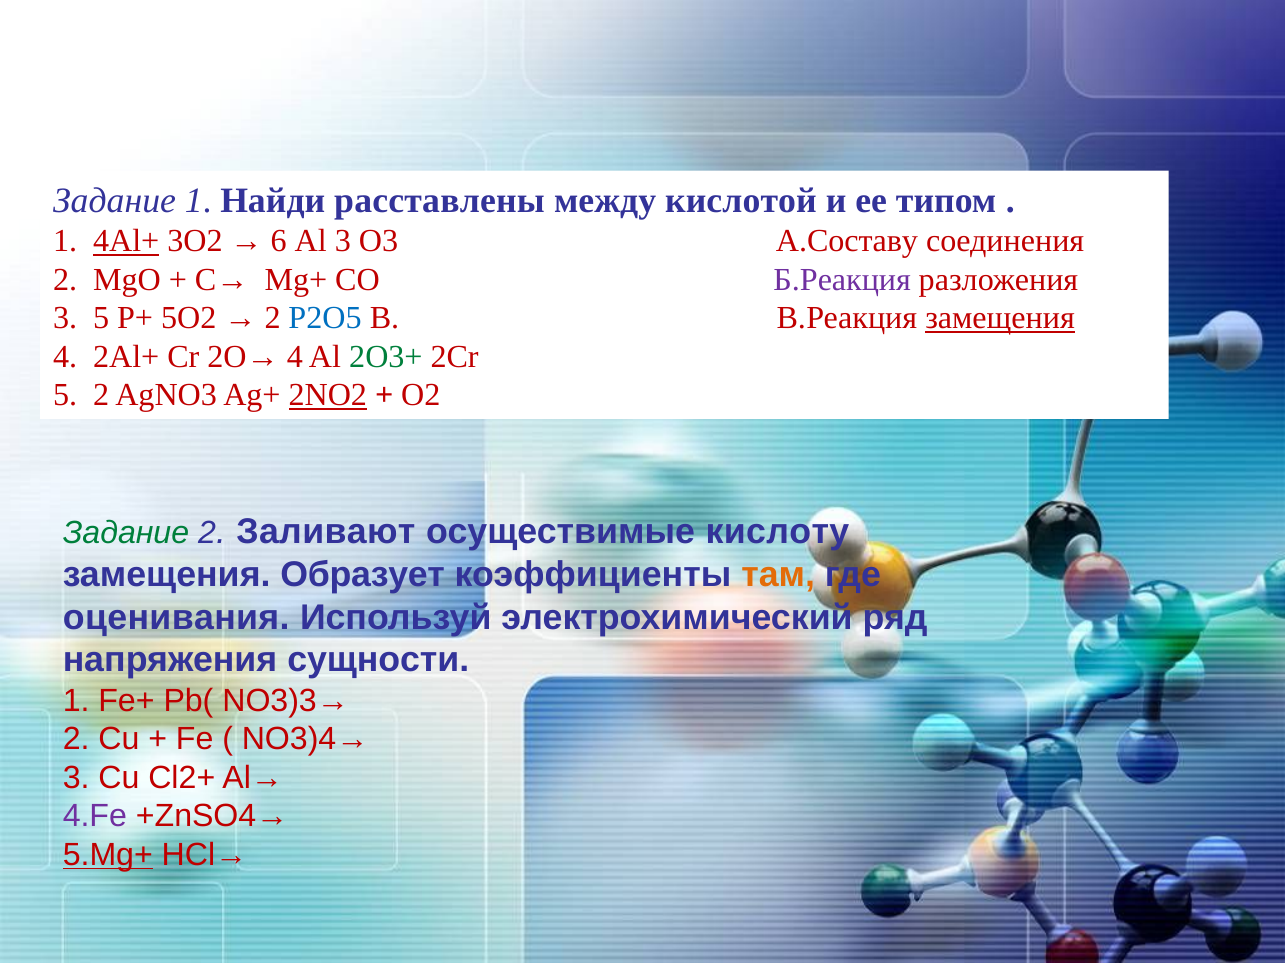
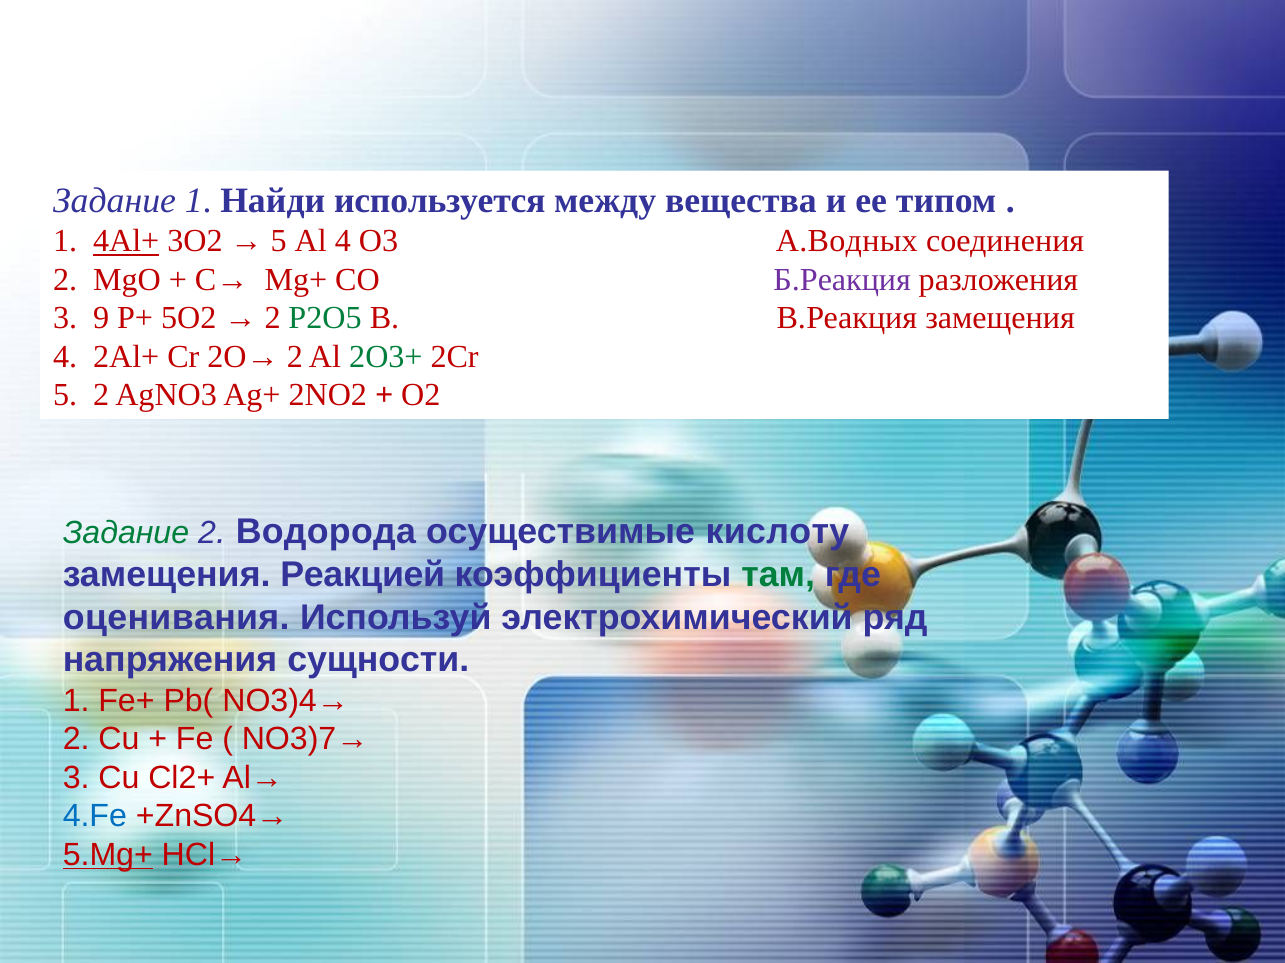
расставлены: расставлены -> используется
кислотой: кислотой -> вещества
6 at (279, 241): 6 -> 5
Аl 3: 3 -> 4
А.Составу: А.Составу -> А.Водных
3 5: 5 -> 9
Р2О5 colour: blue -> green
замещения at (1000, 319) underline: present -> none
2O→ 4: 4 -> 2
2NO2 underline: present -> none
Заливают: Заливают -> Водорода
Образует: Образует -> Реакцией
там colour: orange -> green
NO3)3→: NO3)3→ -> NO3)4→
NO3)4→: NO3)4→ -> NO3)7→
4.Fe colour: purple -> blue
